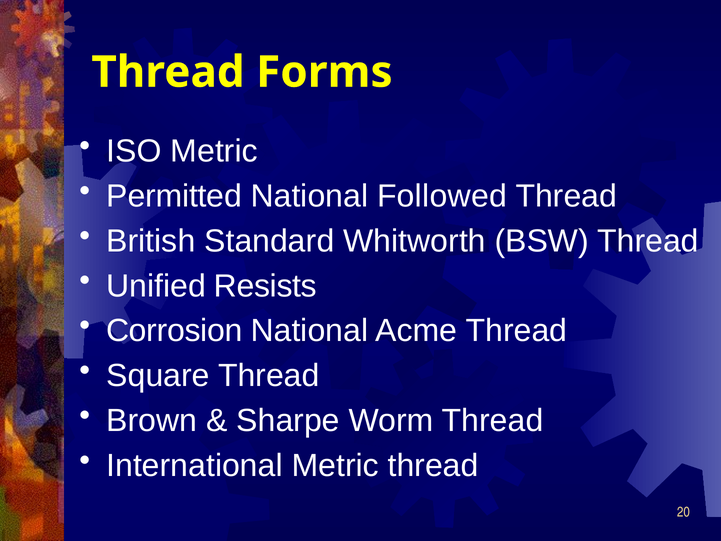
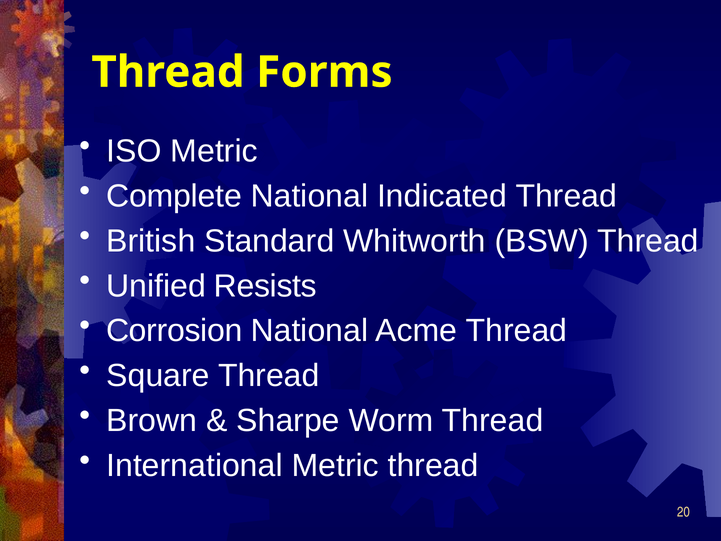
Permitted: Permitted -> Complete
Followed: Followed -> Indicated
